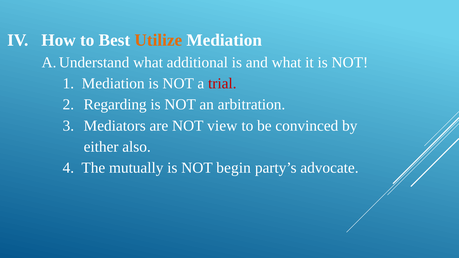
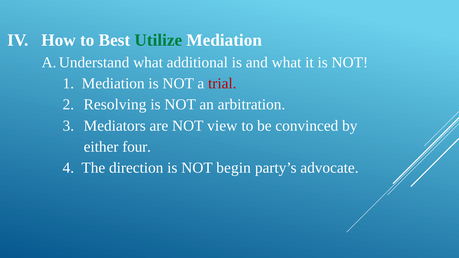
Utilize colour: orange -> green
Regarding: Regarding -> Resolving
also: also -> four
mutually: mutually -> direction
